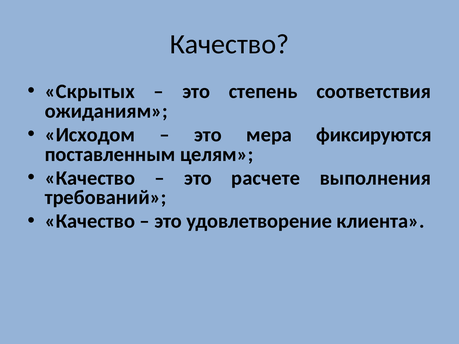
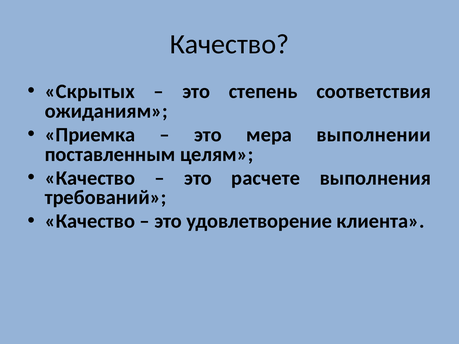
Исходом: Исходом -> Приемка
фиксируются: фиксируются -> выполнении
